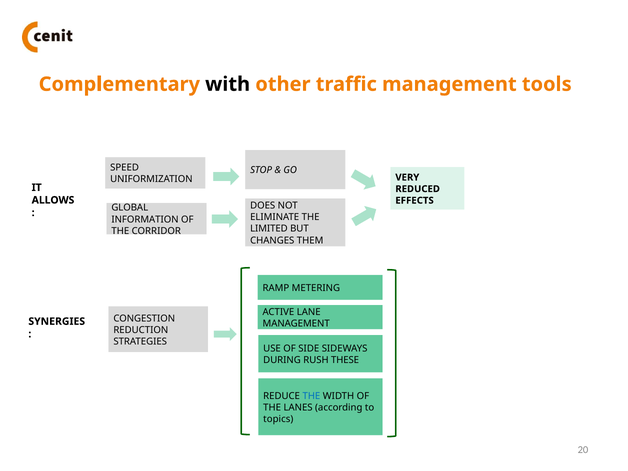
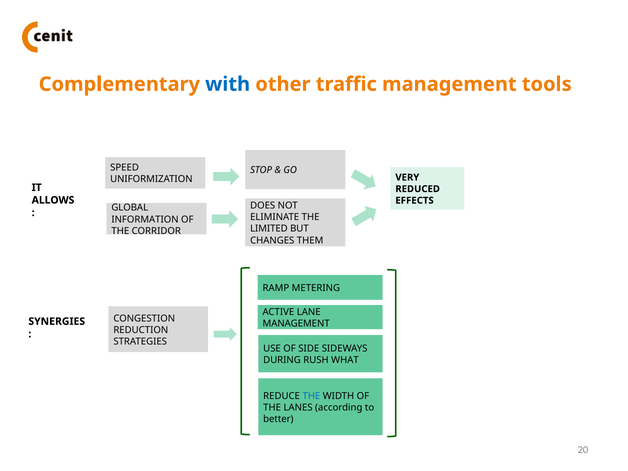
with colour: black -> blue
THESE: THESE -> WHAT
topics: topics -> better
